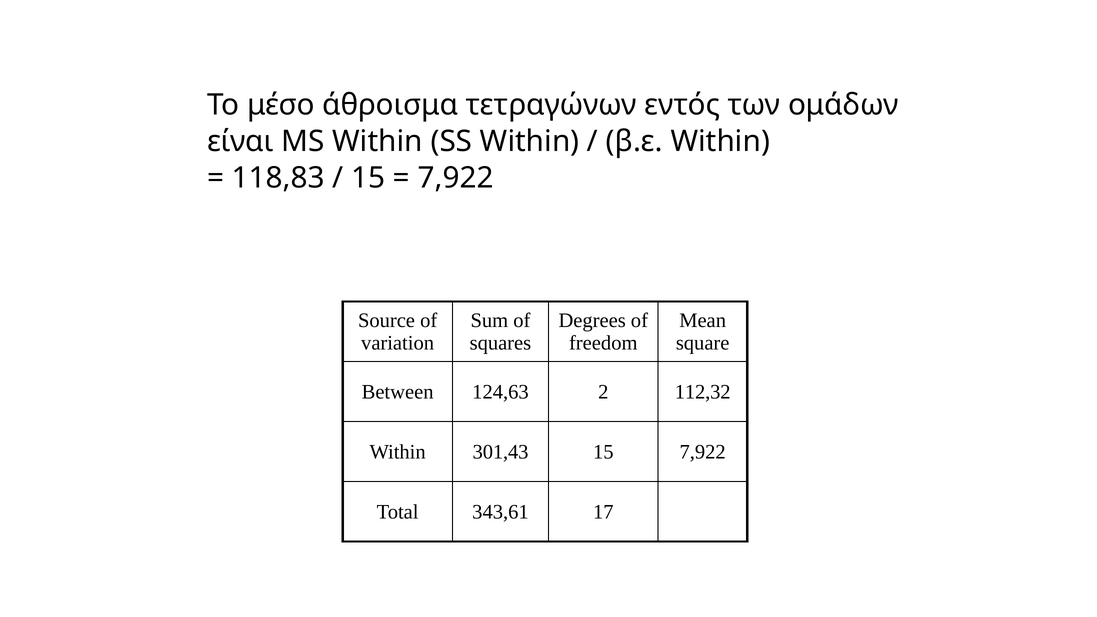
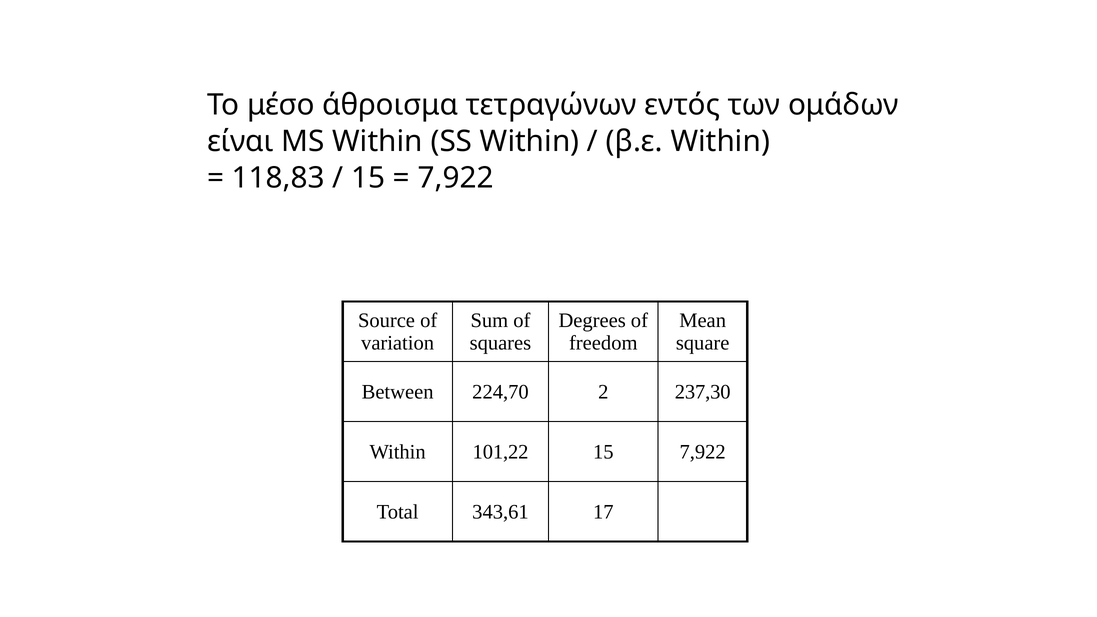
124,63: 124,63 -> 224,70
112,32: 112,32 -> 237,30
301,43: 301,43 -> 101,22
